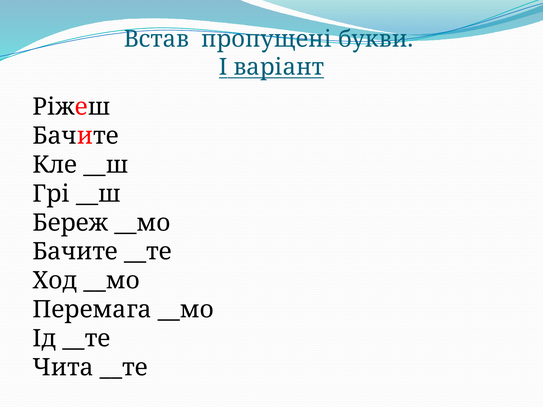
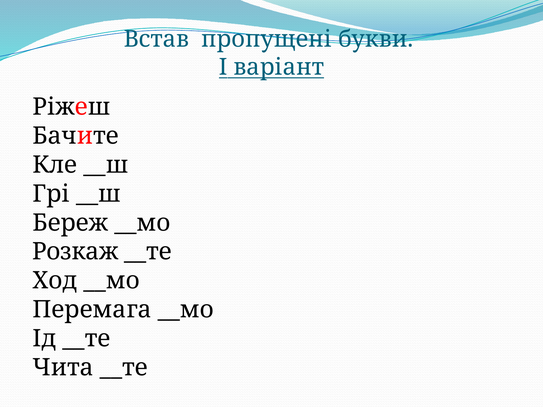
Бачите at (75, 252): Бачите -> Розкаж
